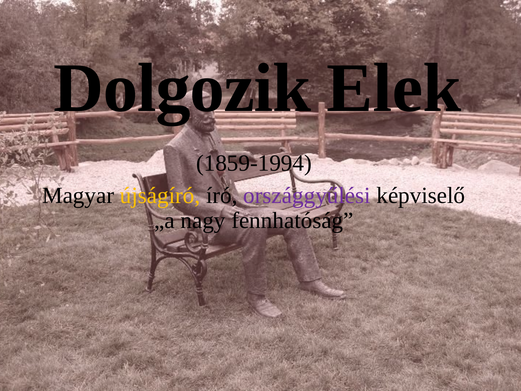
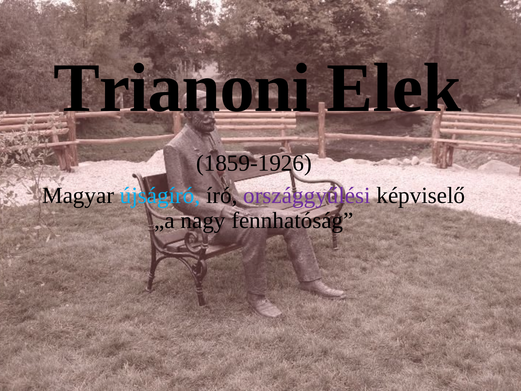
Dolgozik: Dolgozik -> Trianoni
1859-1994: 1859-1994 -> 1859-1926
újságíró colour: yellow -> light blue
